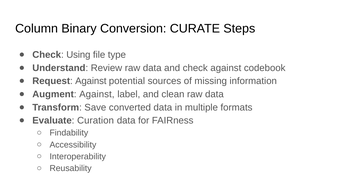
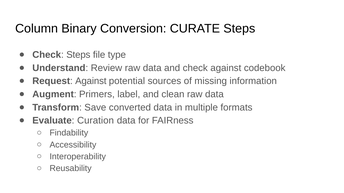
Check Using: Using -> Steps
Augment Against: Against -> Primers
